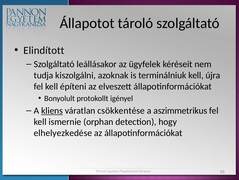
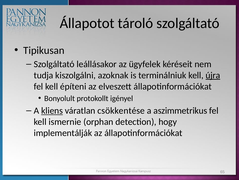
Elindított: Elindított -> Tipikusan
újra underline: none -> present
elhelyezkedése: elhelyezkedése -> implementálják
